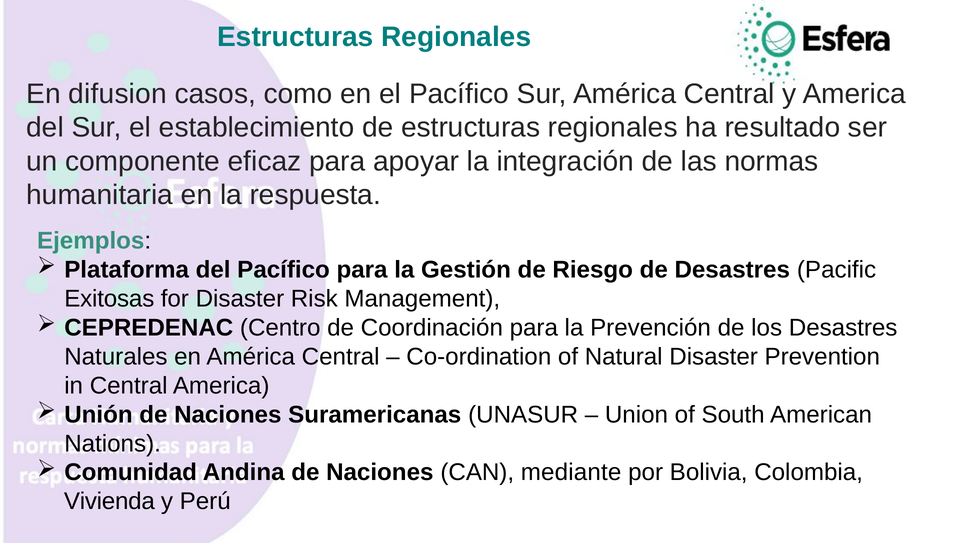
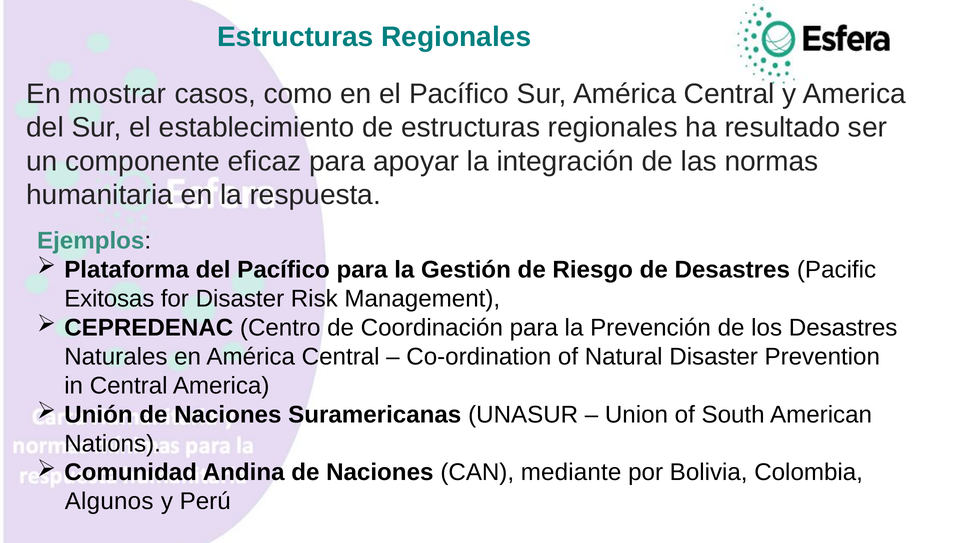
difusion: difusion -> mostrar
Vivienda: Vivienda -> Algunos
